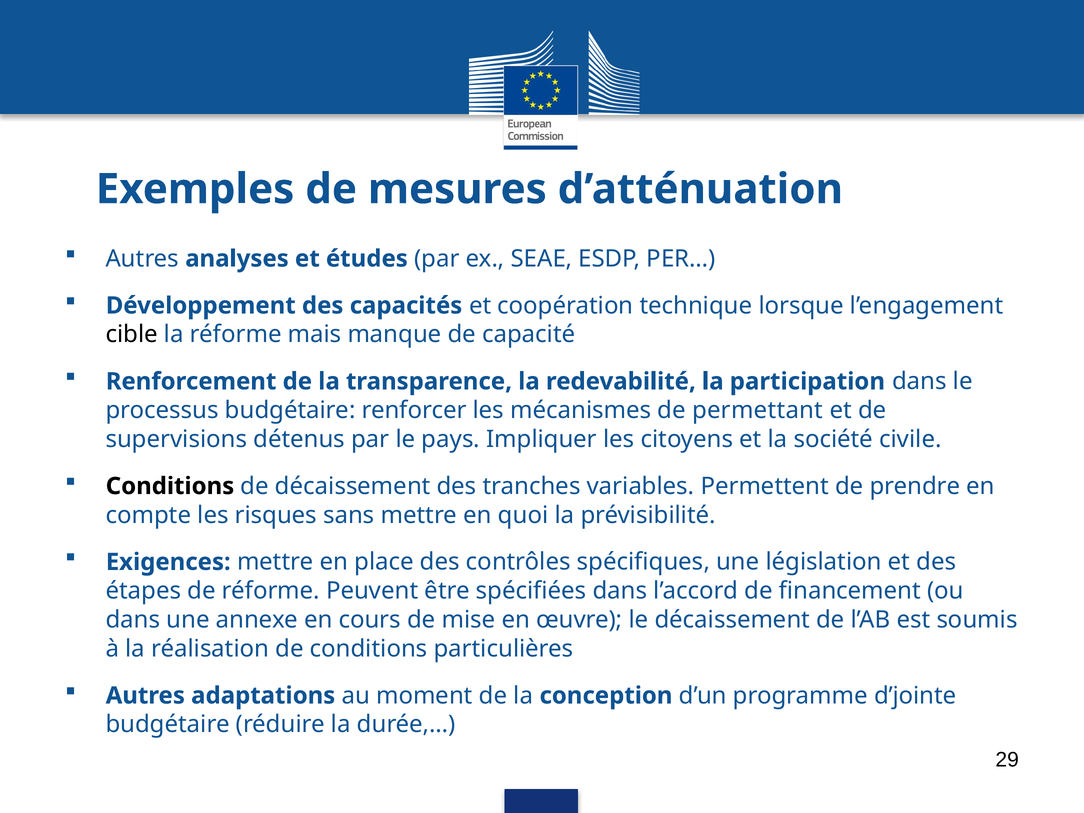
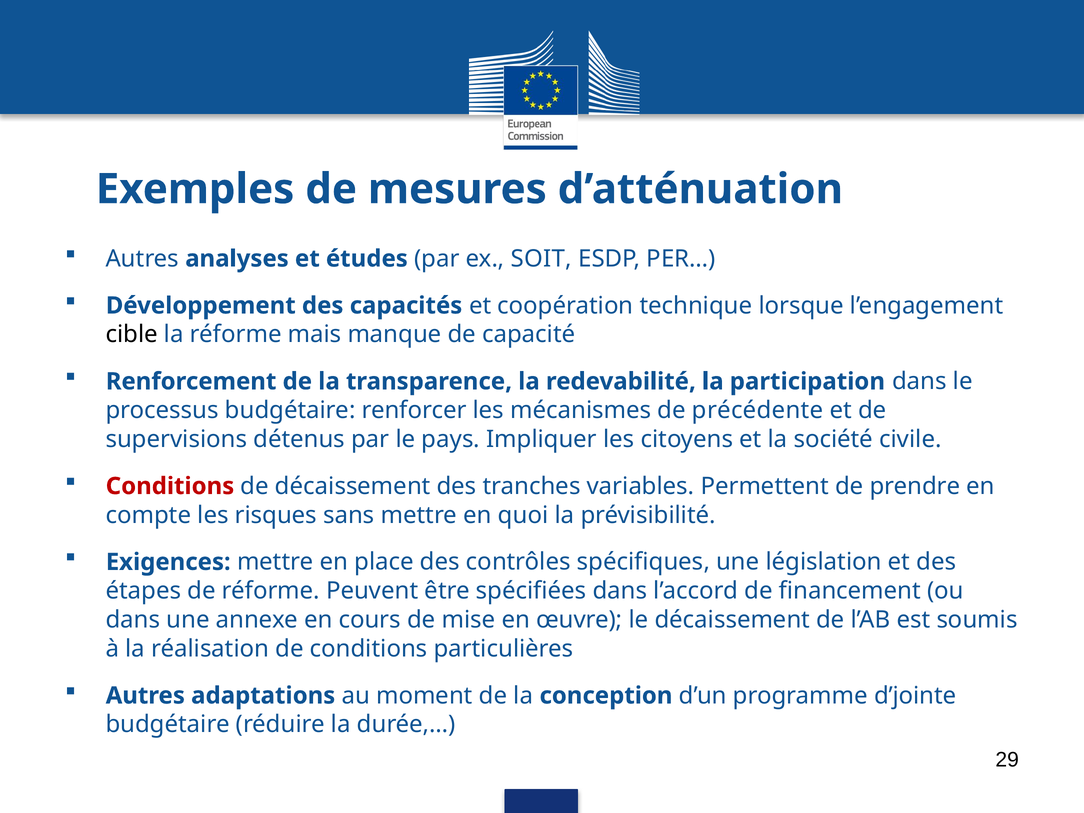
SEAE: SEAE -> SOIT
permettant: permettant -> précédente
Conditions at (170, 486) colour: black -> red
